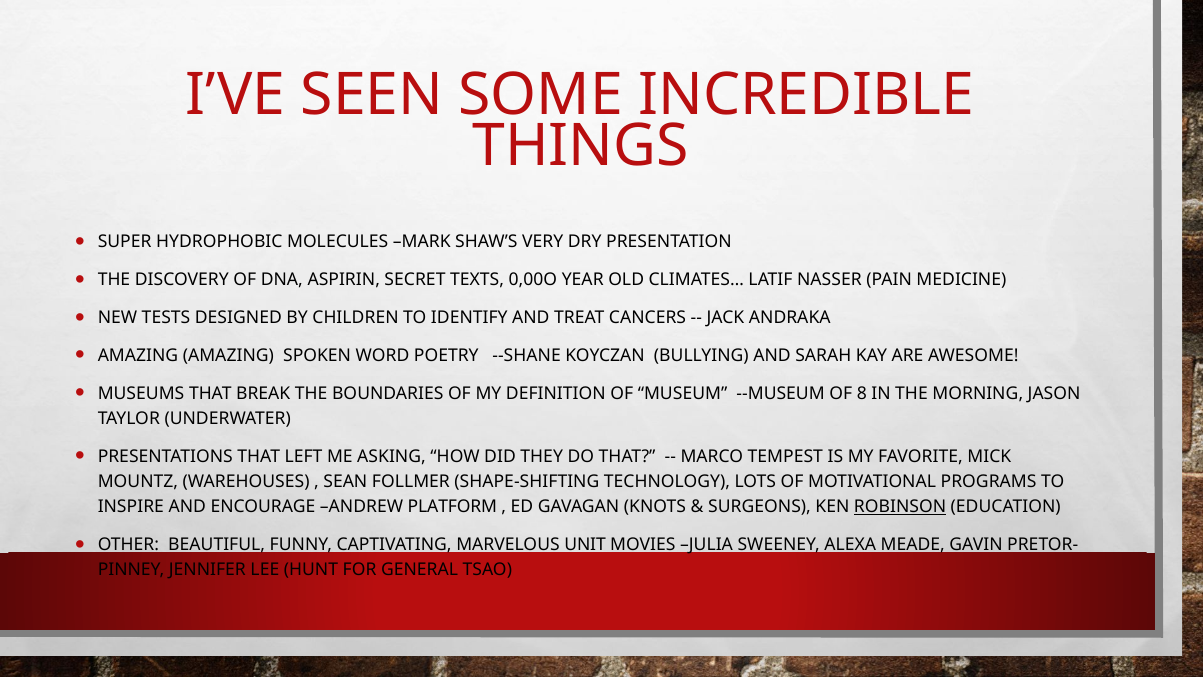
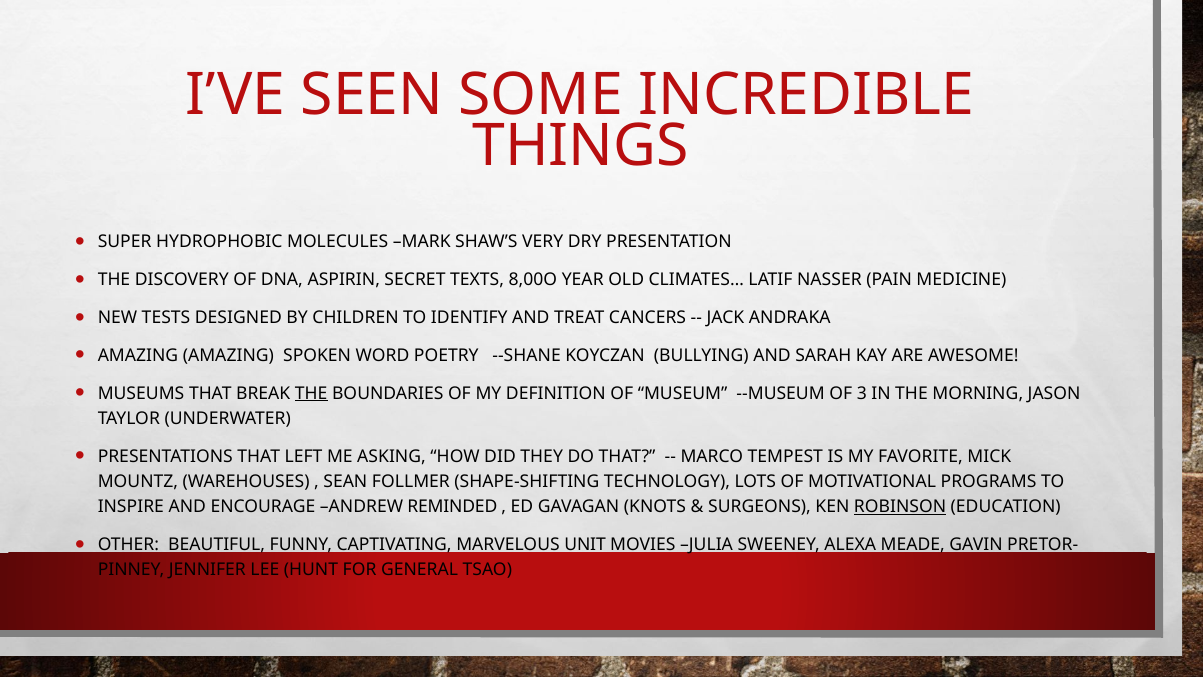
0,00O: 0,00O -> 8,00O
THE at (311, 393) underline: none -> present
8: 8 -> 3
PLATFORM: PLATFORM -> REMINDED
